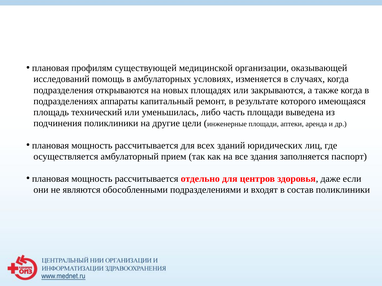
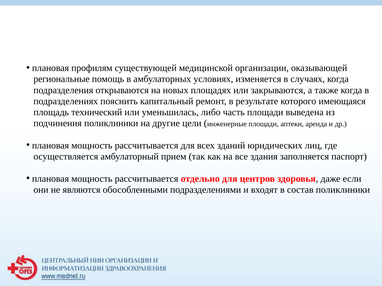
исследований: исследований -> региональные
аппараты: аппараты -> пояснить
